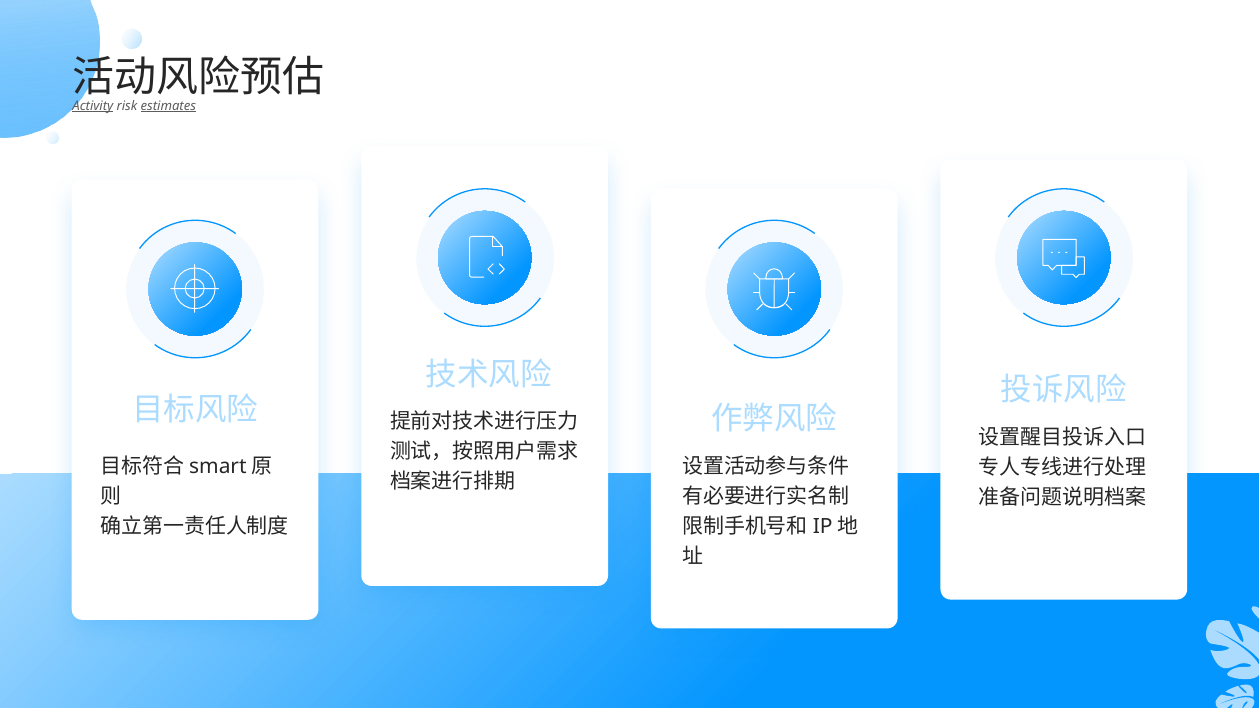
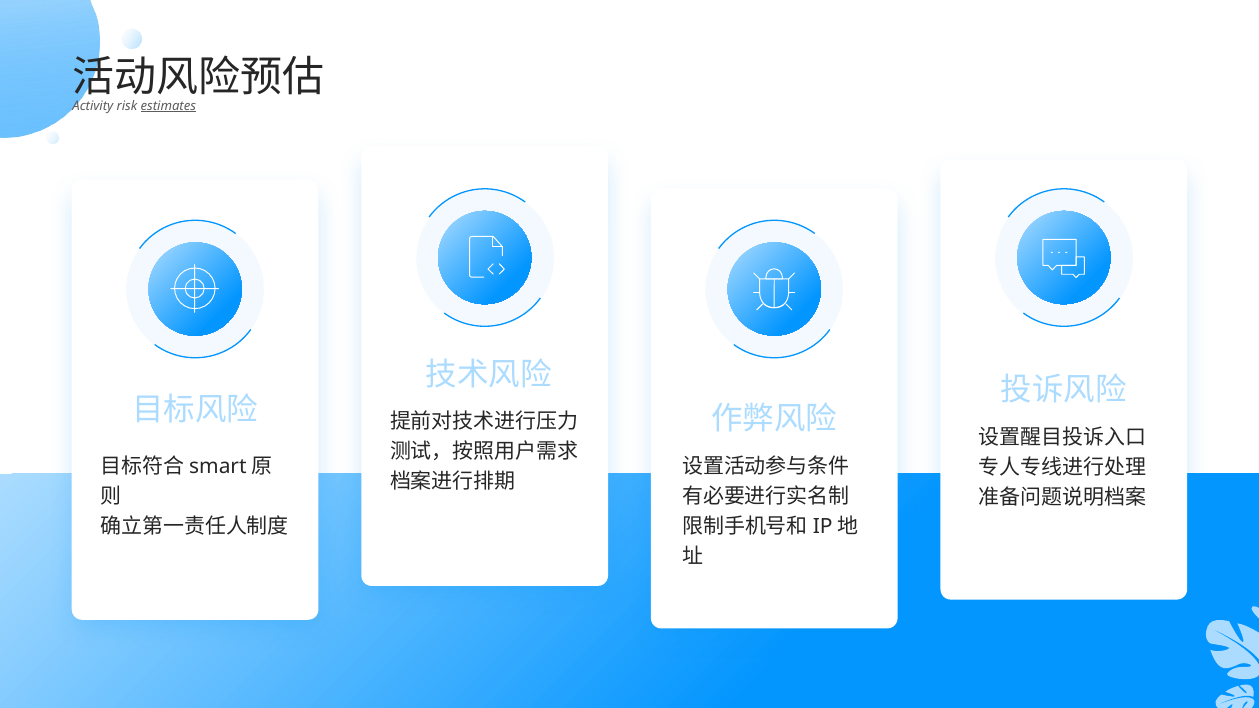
Activity underline: present -> none
